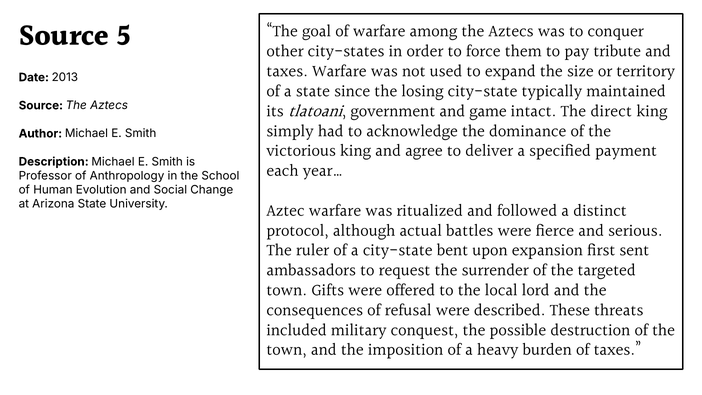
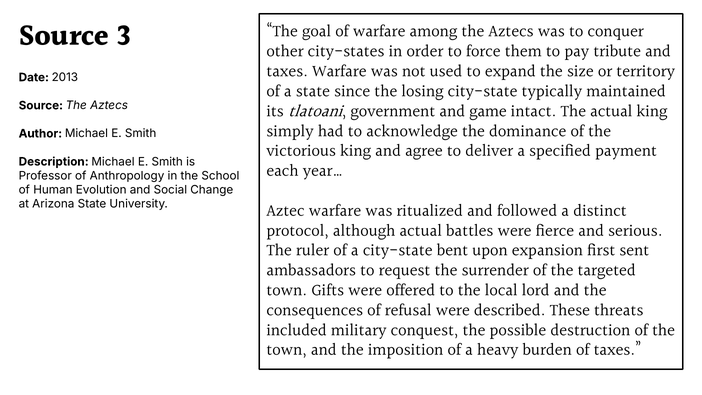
5: 5 -> 3
The direct: direct -> actual
